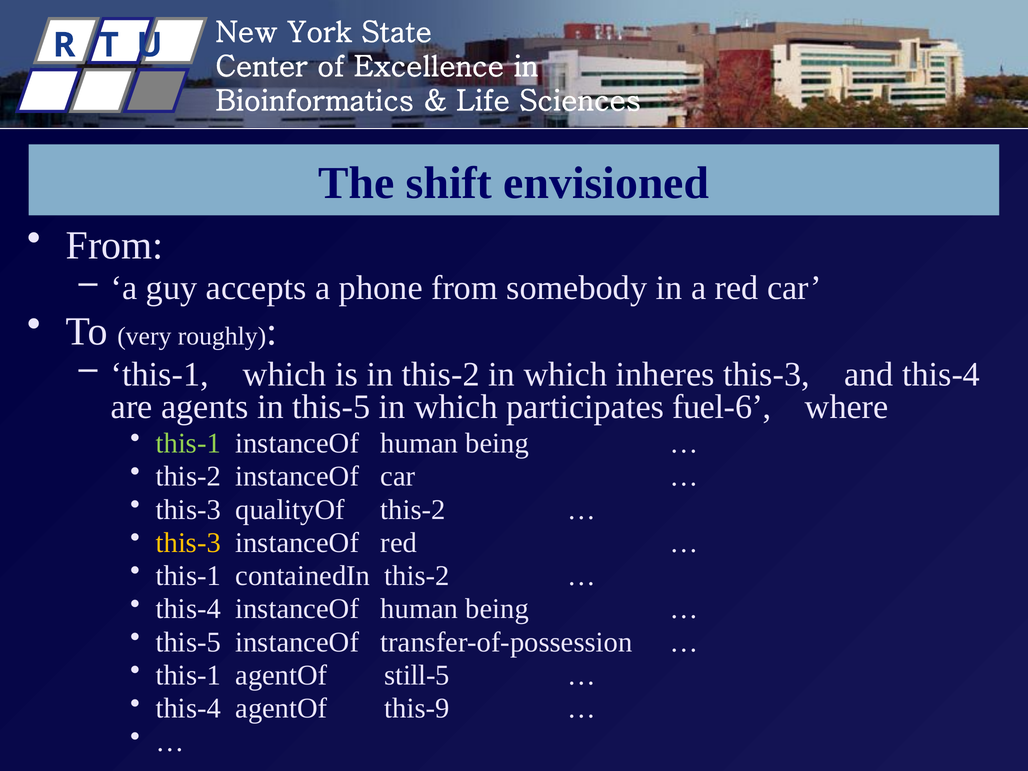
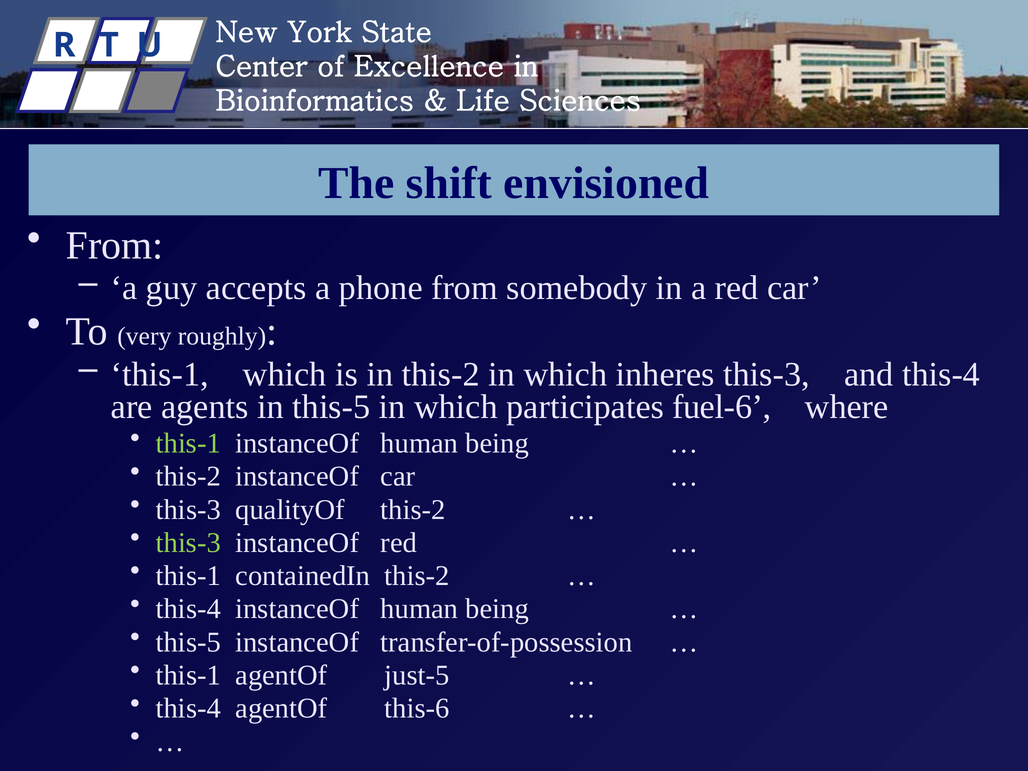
this-3 at (188, 543) colour: yellow -> light green
still-5: still-5 -> just-5
this-9: this-9 -> this-6
